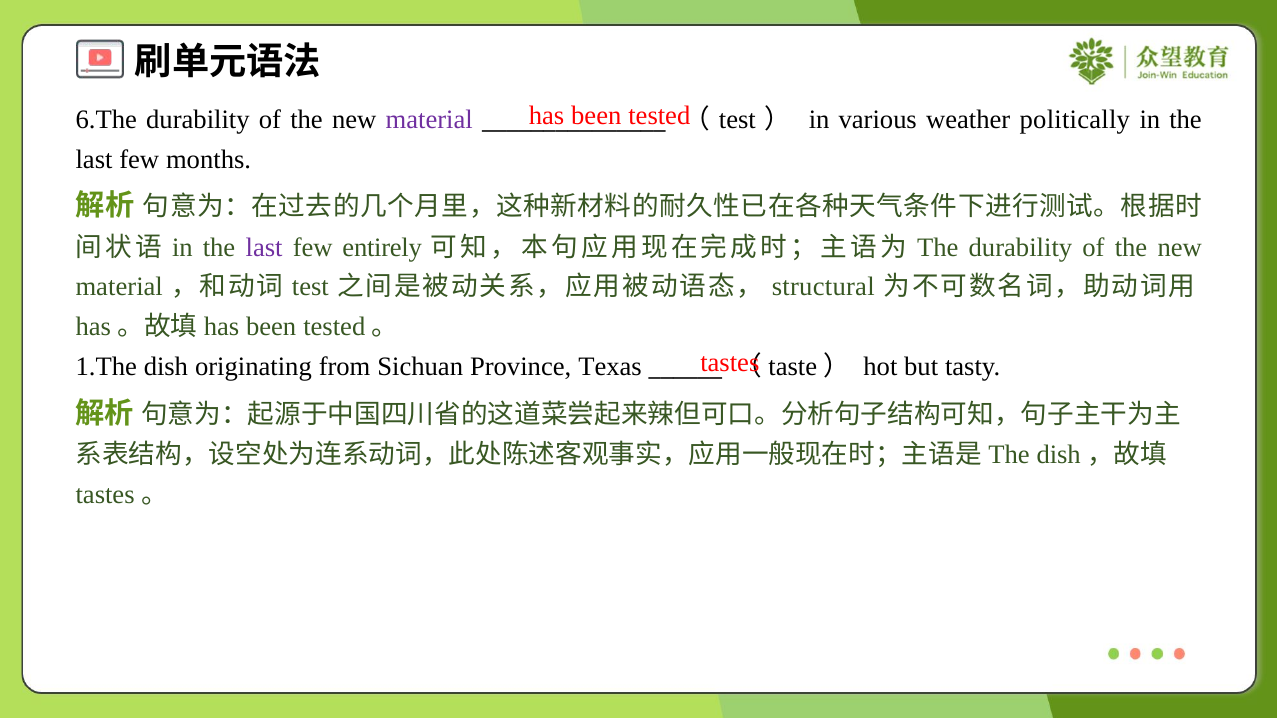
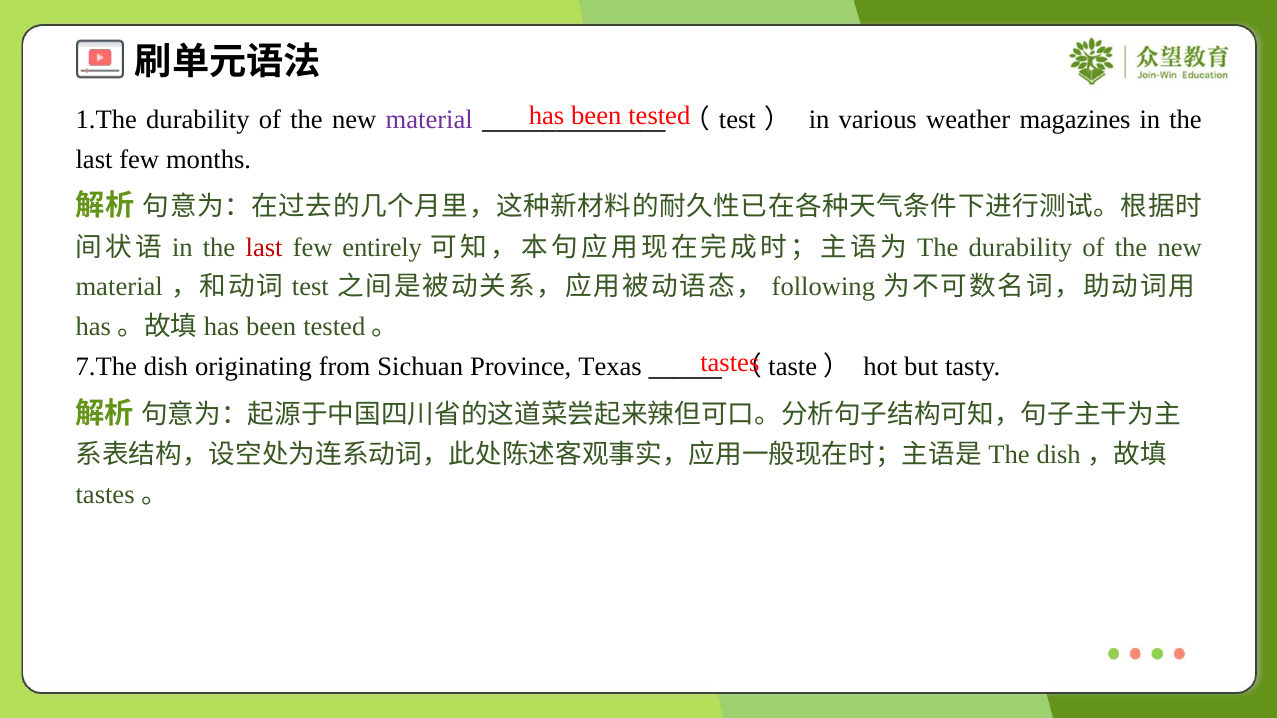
6.The: 6.The -> 1.The
politically: politically -> magazines
last at (264, 247) colour: purple -> red
structural: structural -> following
1.The: 1.The -> 7.The
